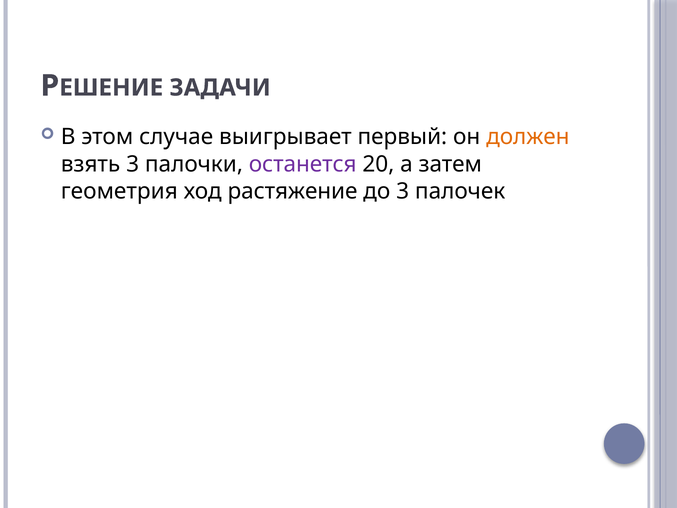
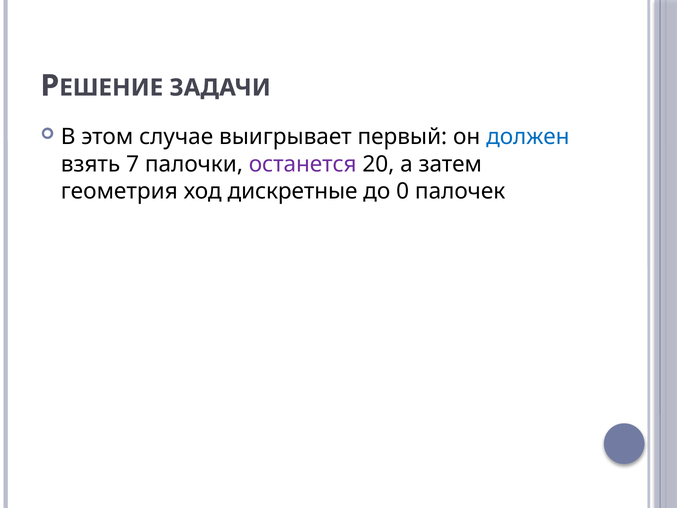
должен colour: orange -> blue
взять 3: 3 -> 7
растяжение: растяжение -> дискретные
до 3: 3 -> 0
